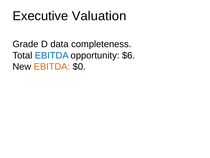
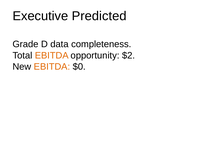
Valuation: Valuation -> Predicted
EBITDA at (52, 55) colour: blue -> orange
$6: $6 -> $2
